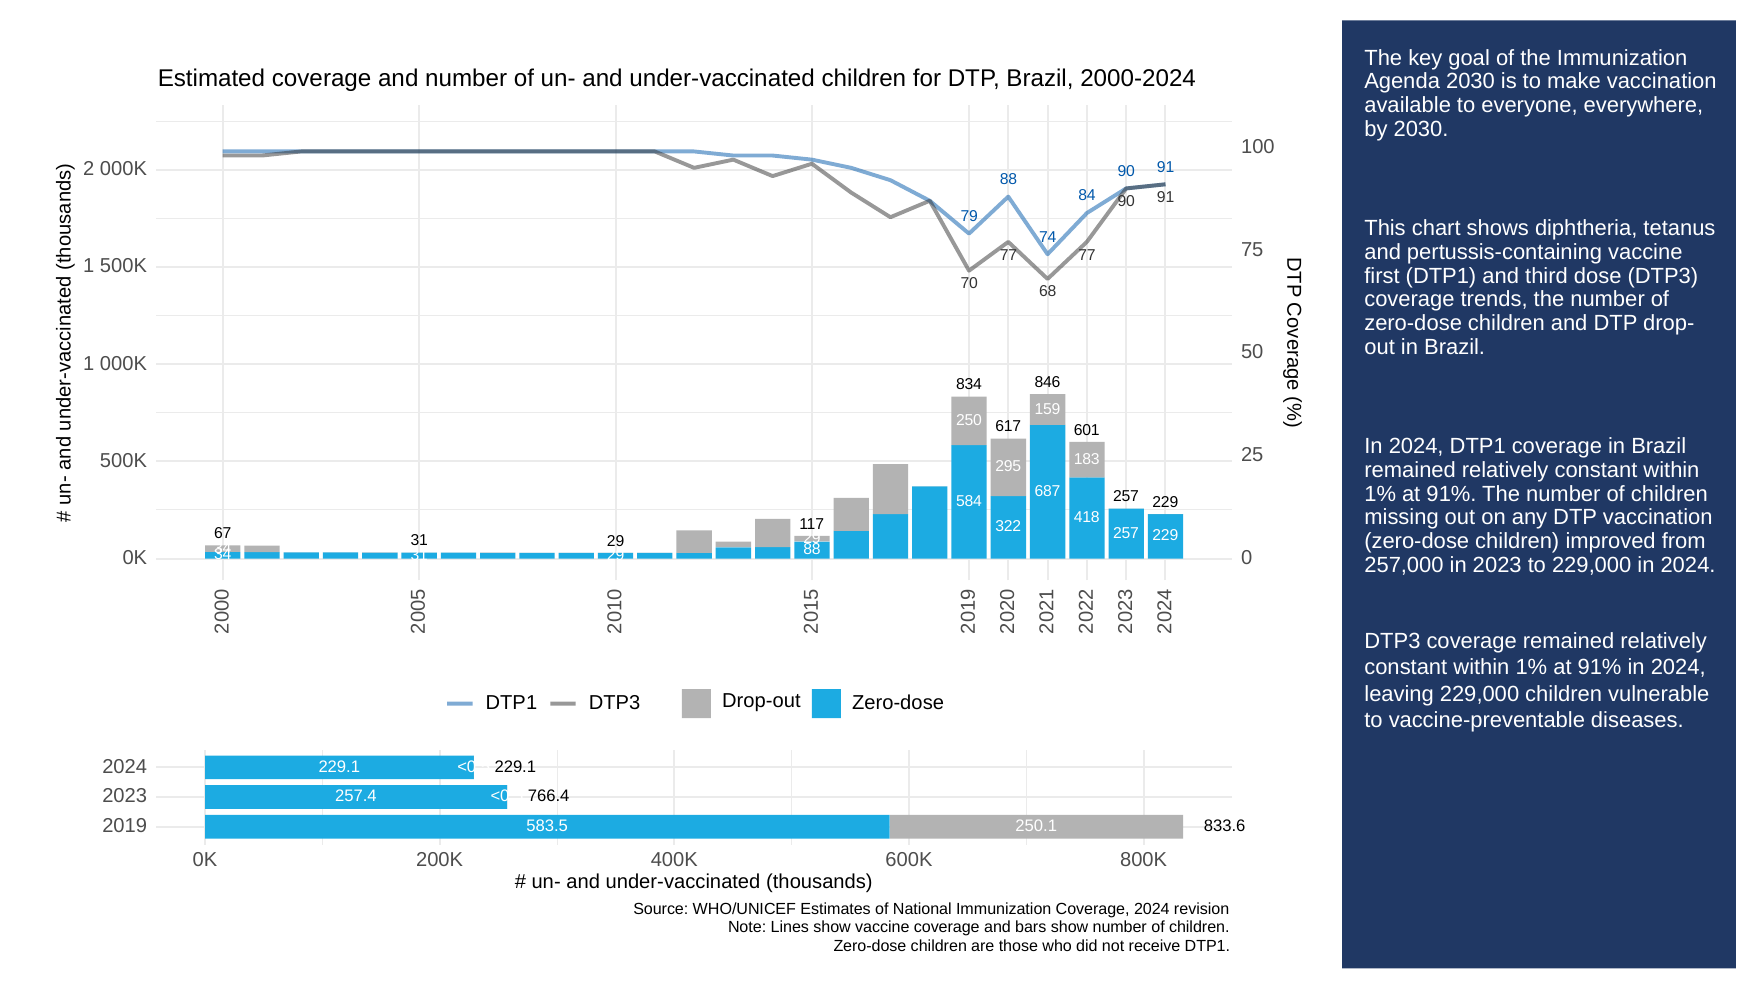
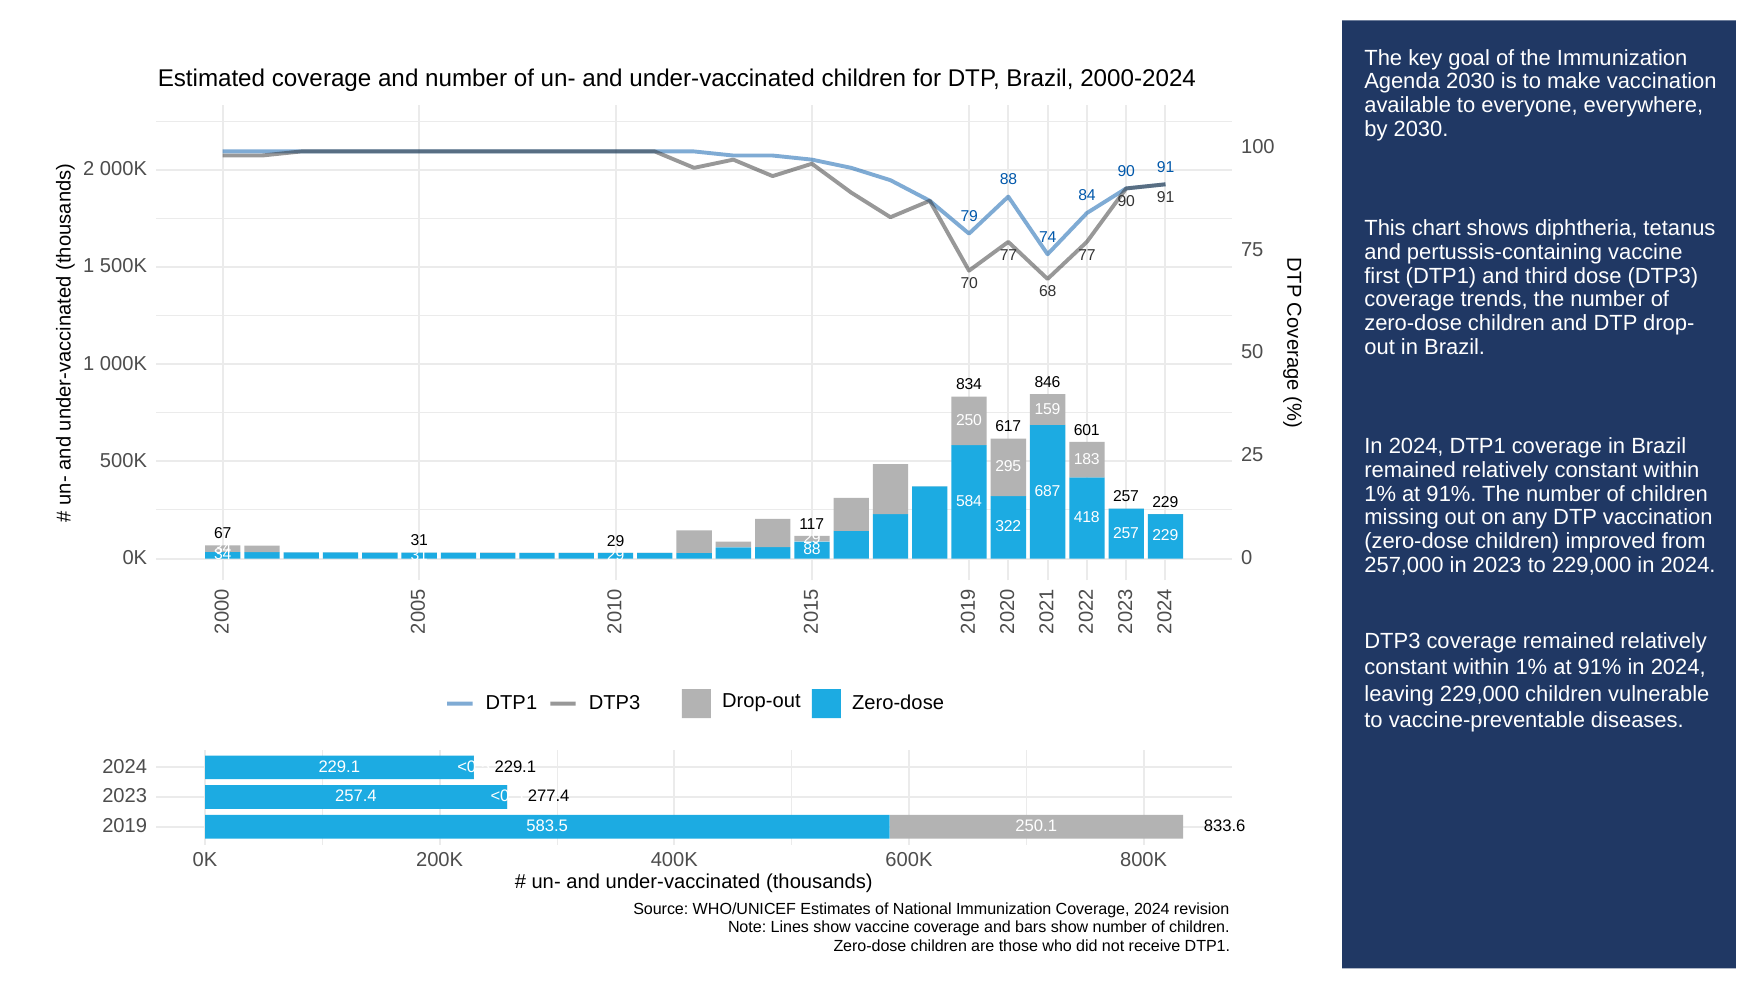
766.4: 766.4 -> 277.4
